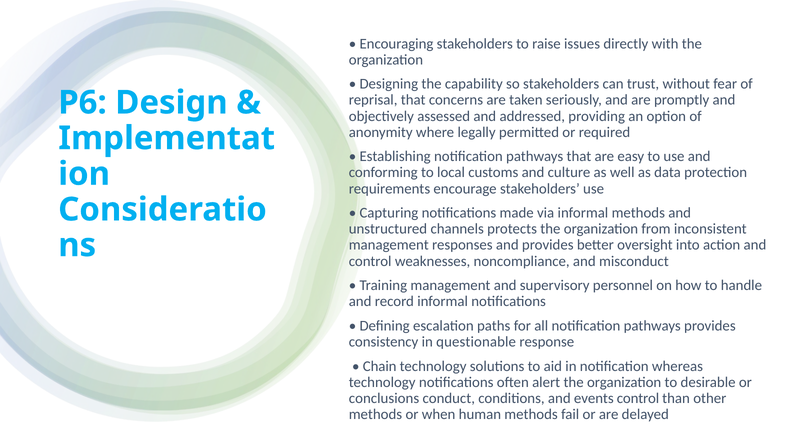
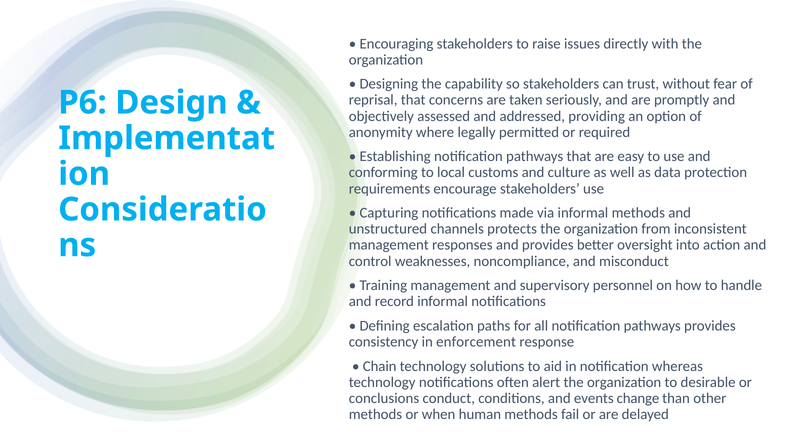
questionable: questionable -> enforcement
events control: control -> change
